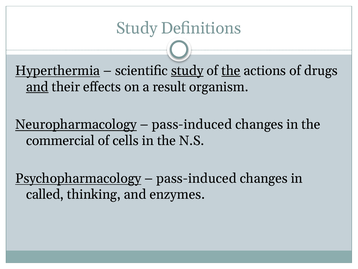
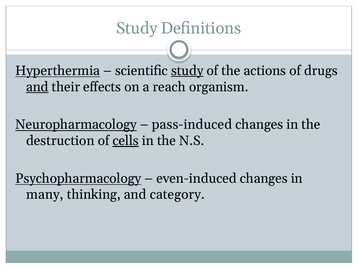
the at (231, 71) underline: present -> none
result: result -> reach
commercial: commercial -> destruction
cells underline: none -> present
pass-induced at (196, 178): pass-induced -> even-induced
called: called -> many
enzymes: enzymes -> category
